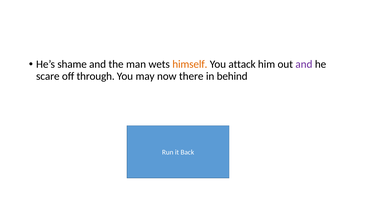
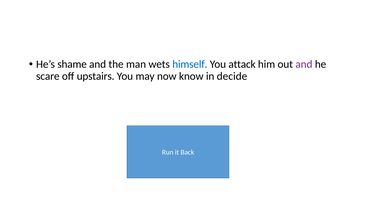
himself colour: orange -> blue
through: through -> upstairs
there: there -> know
behind: behind -> decide
